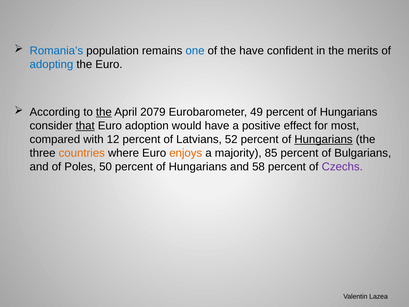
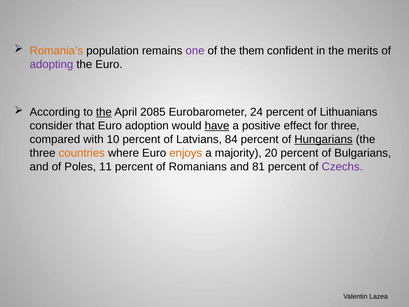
Romania’s colour: blue -> orange
one colour: blue -> purple
the have: have -> them
adopting colour: blue -> purple
2079: 2079 -> 2085
49: 49 -> 24
Hungarians at (349, 112): Hungarians -> Lithuanians
that underline: present -> none
have at (217, 126) underline: none -> present
for most: most -> three
12: 12 -> 10
52: 52 -> 84
85: 85 -> 20
50: 50 -> 11
Hungarians at (198, 167): Hungarians -> Romanians
58: 58 -> 81
